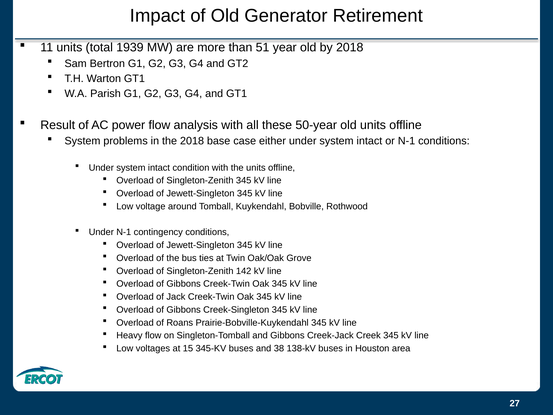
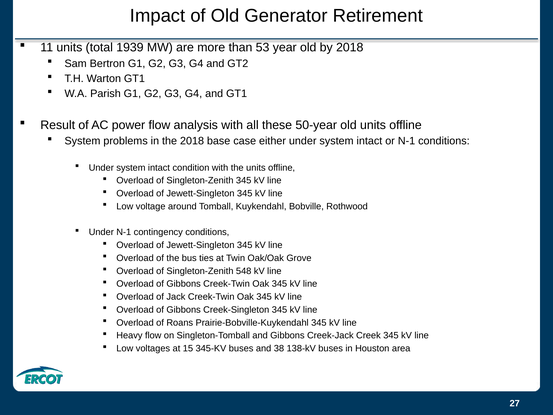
51: 51 -> 53
142: 142 -> 548
